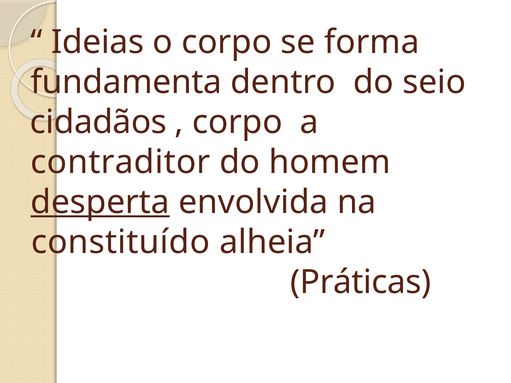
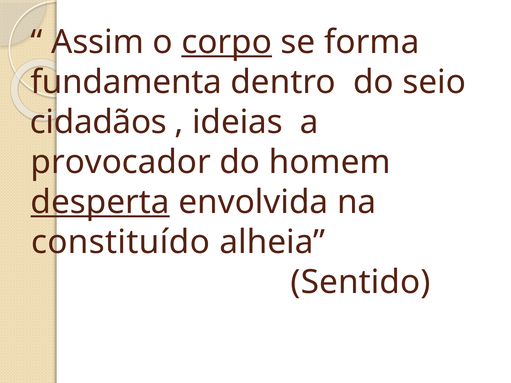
Ideias: Ideias -> Assim
corpo at (227, 42) underline: none -> present
corpo at (237, 122): corpo -> ideias
contraditor: contraditor -> provocador
Práticas: Práticas -> Sentido
